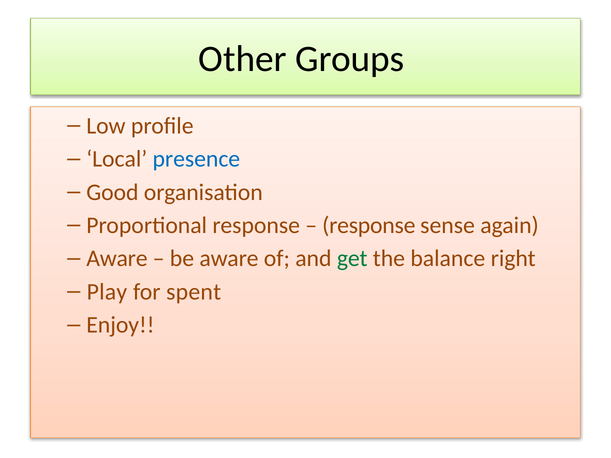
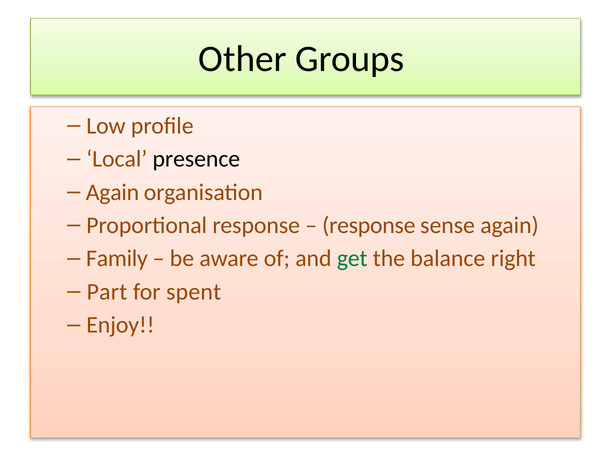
presence colour: blue -> black
Good at (112, 192): Good -> Again
Aware at (117, 259): Aware -> Family
Play: Play -> Part
